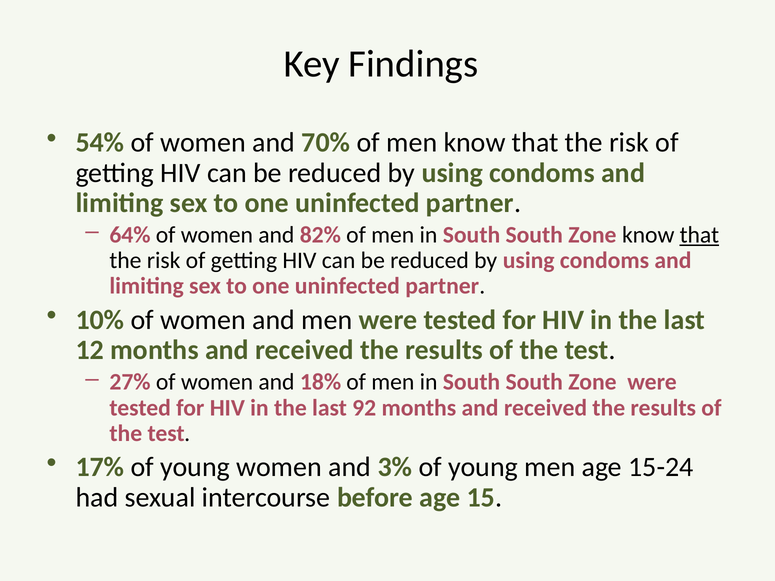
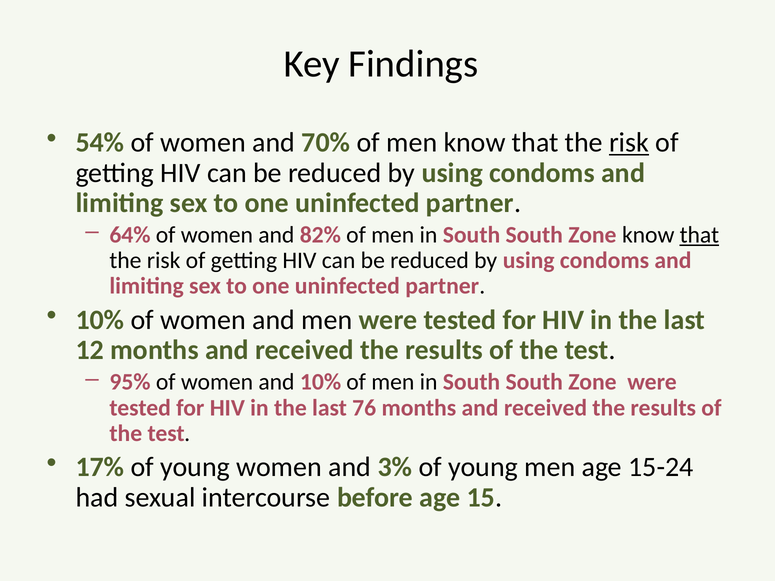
risk at (629, 143) underline: none -> present
27%: 27% -> 95%
and 18%: 18% -> 10%
92: 92 -> 76
